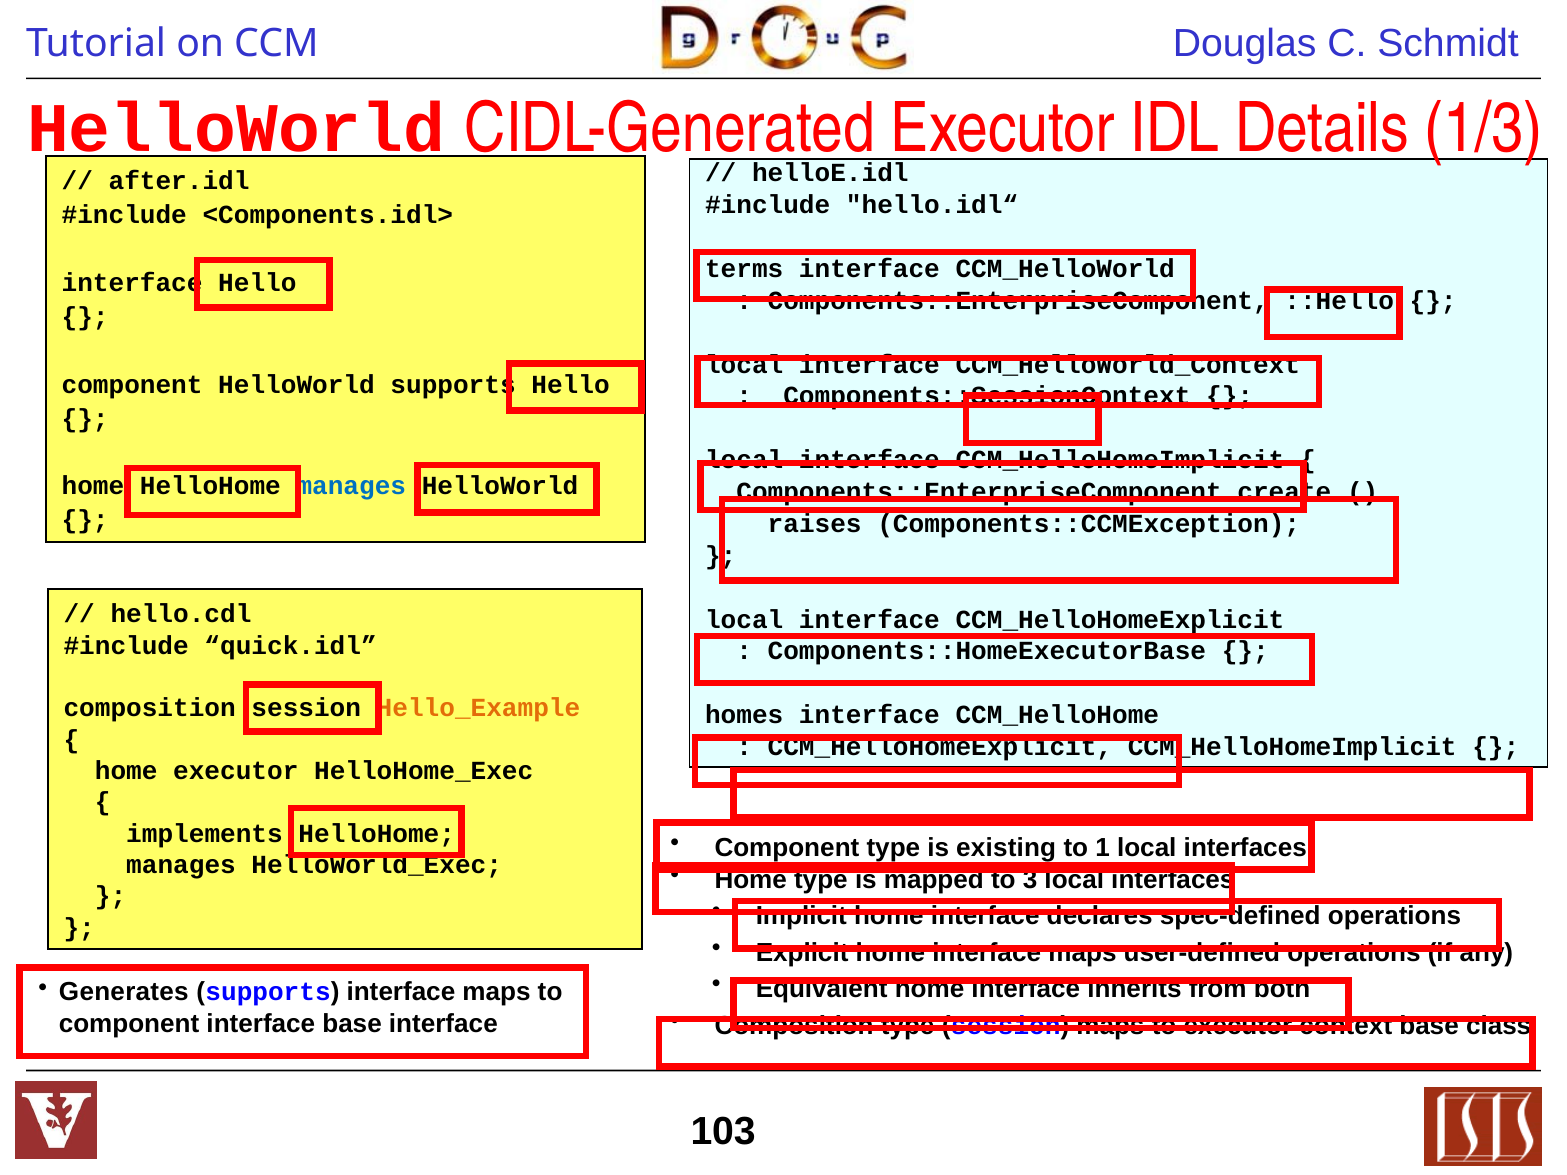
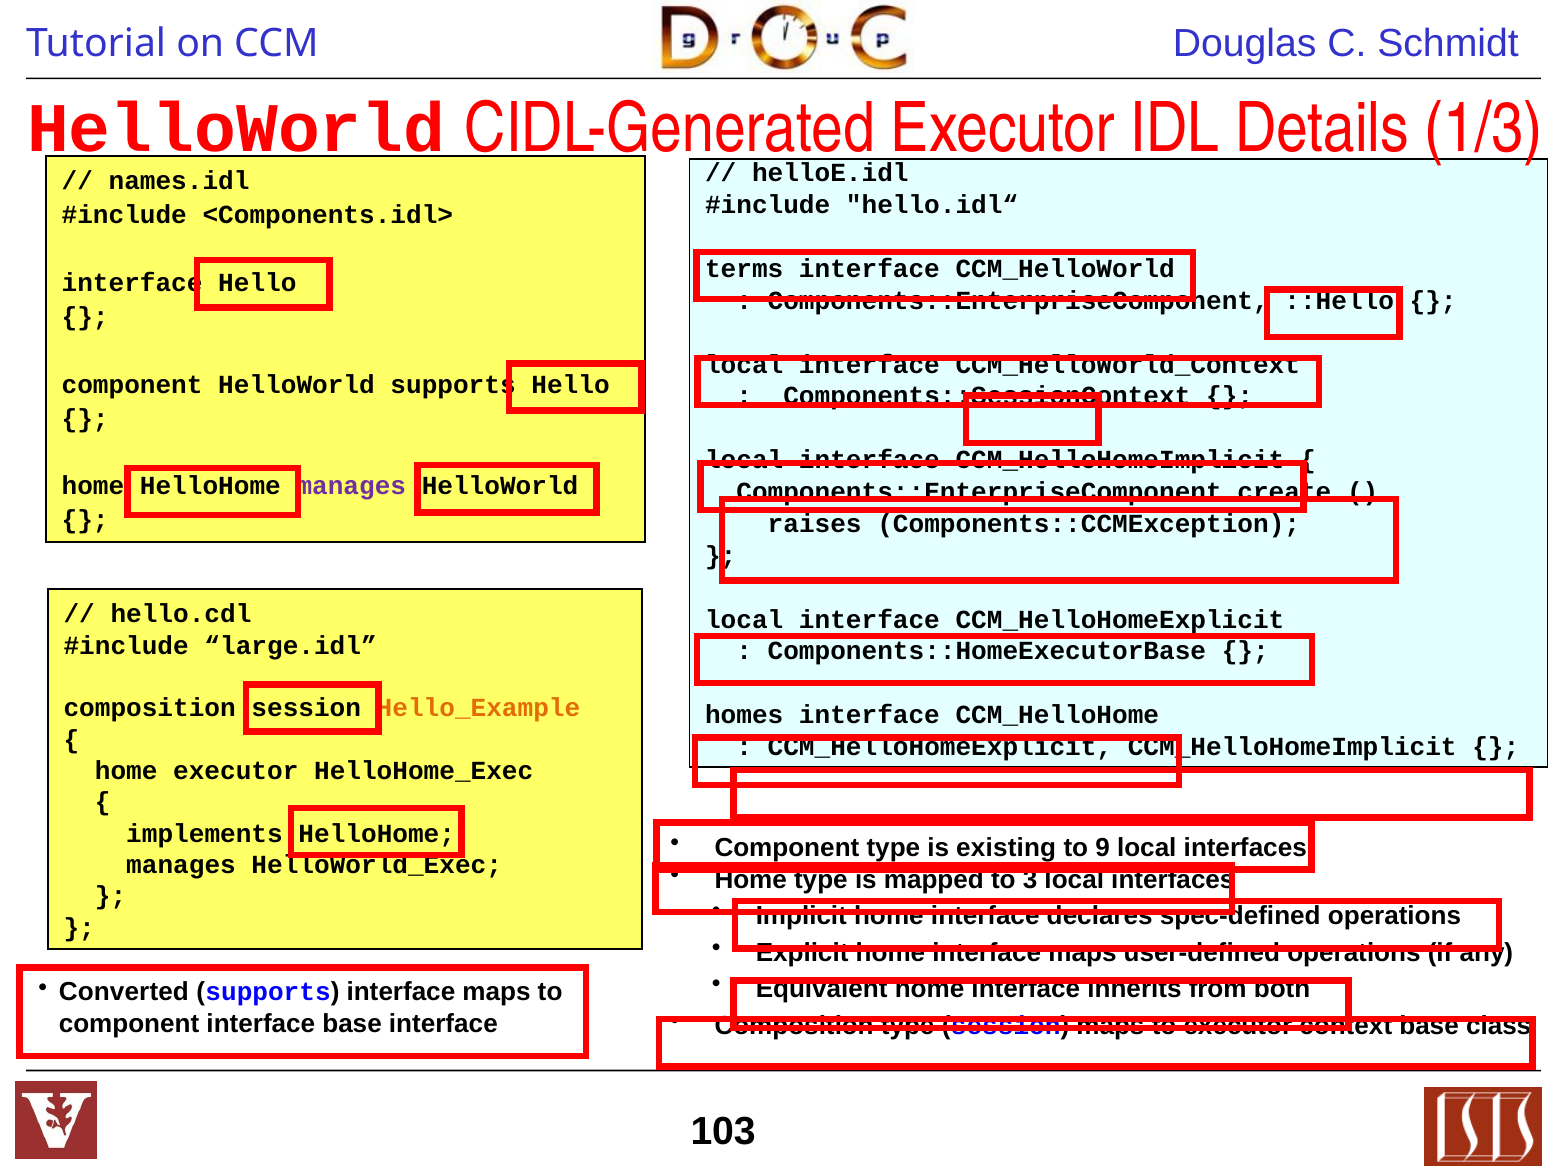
after.idl: after.idl -> names.idl
manages at (351, 486) colour: blue -> purple
quick.idl: quick.idl -> large.idl
1: 1 -> 9
Generates: Generates -> Converted
